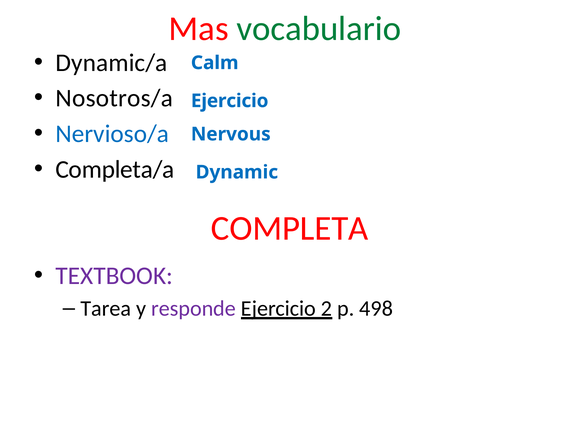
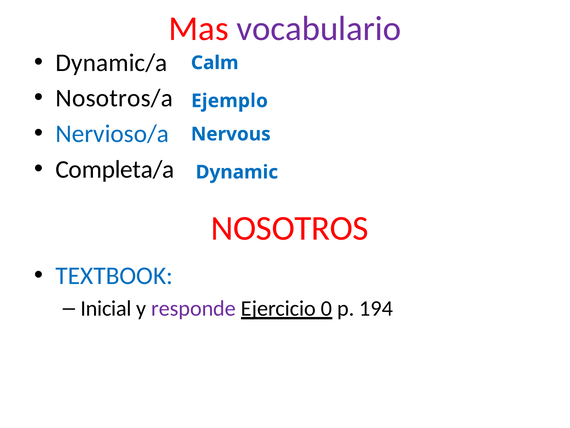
vocabulario colour: green -> purple
Ejercicio at (230, 101): Ejercicio -> Ejemplo
COMPLETA: COMPLETA -> NOSOTROS
TEXTBOOK colour: purple -> blue
Tarea: Tarea -> Inicial
2: 2 -> 0
498: 498 -> 194
